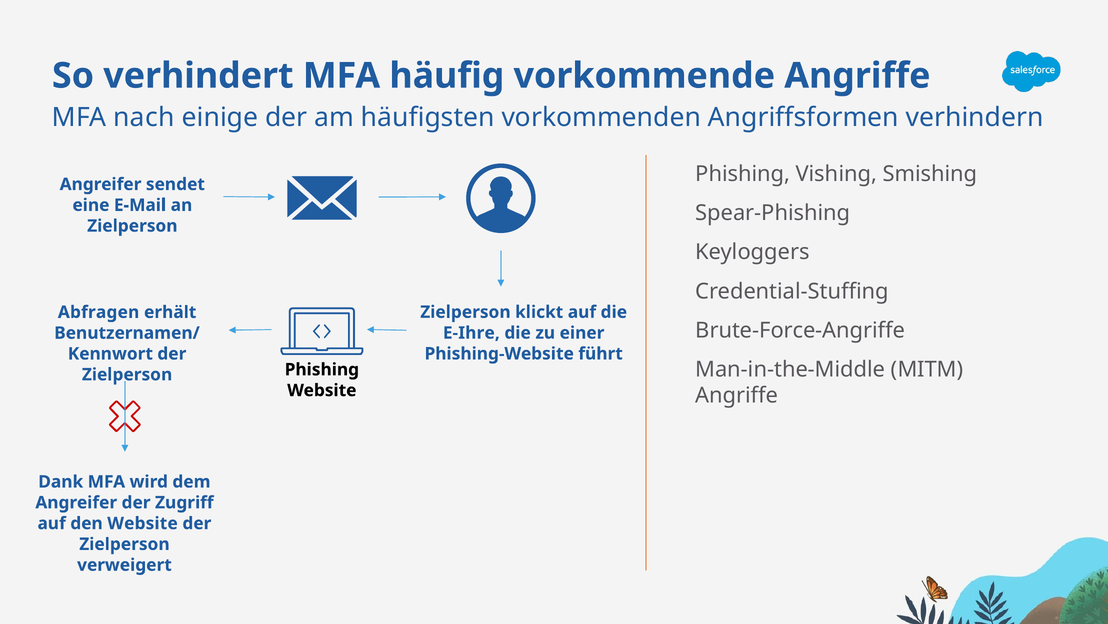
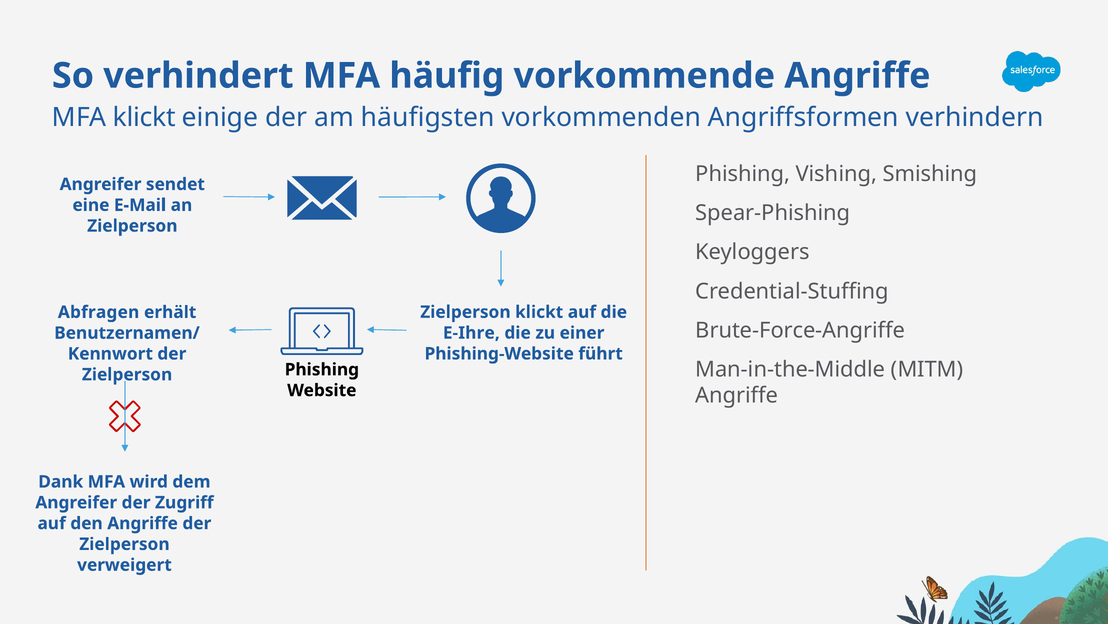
MFA nach: nach -> klickt
den Website: Website -> Angriffe
